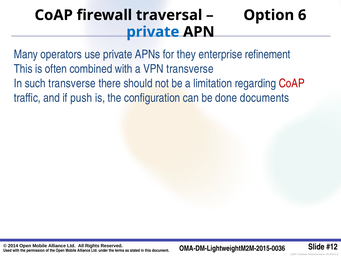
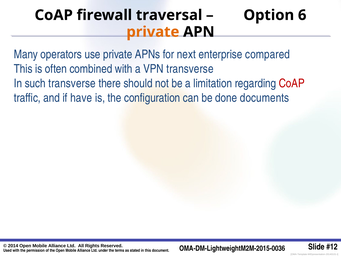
private at (153, 32) colour: blue -> orange
they: they -> next
refinement: refinement -> compared
push: push -> have
